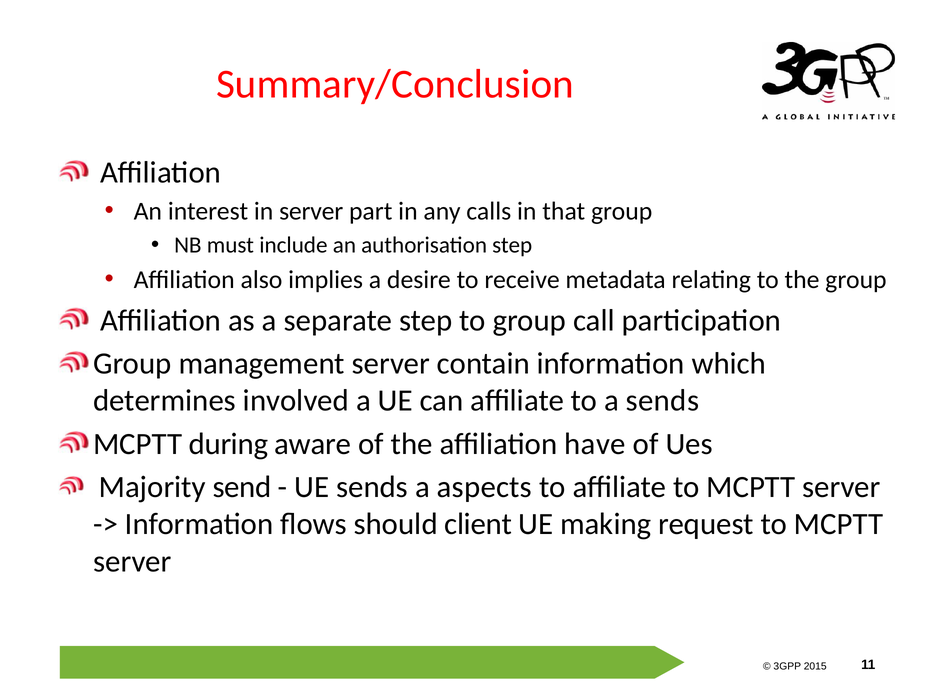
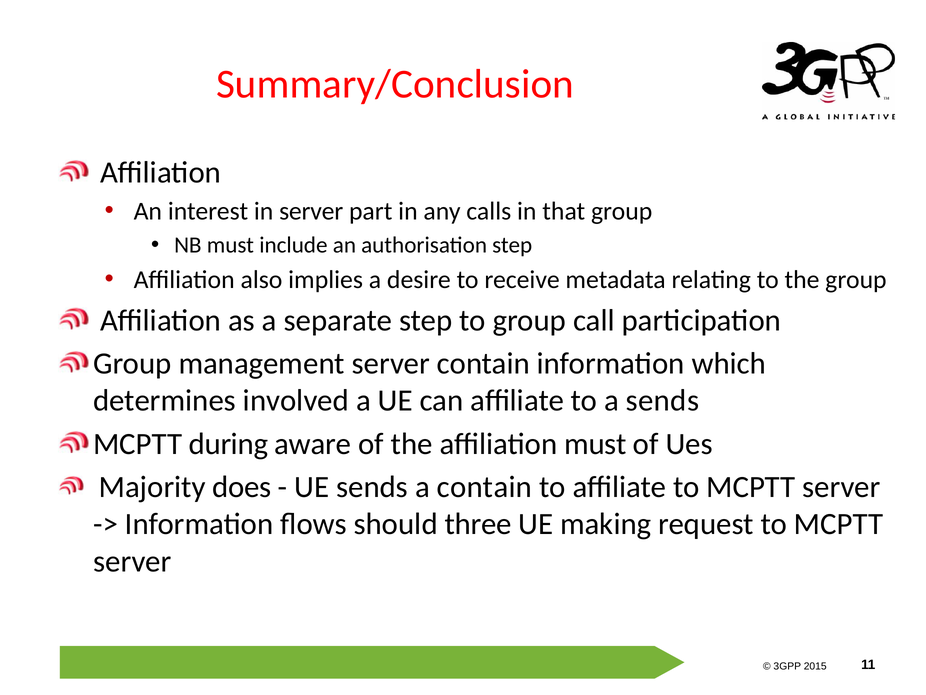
affiliation have: have -> must
send: send -> does
a aspects: aspects -> contain
client: client -> three
